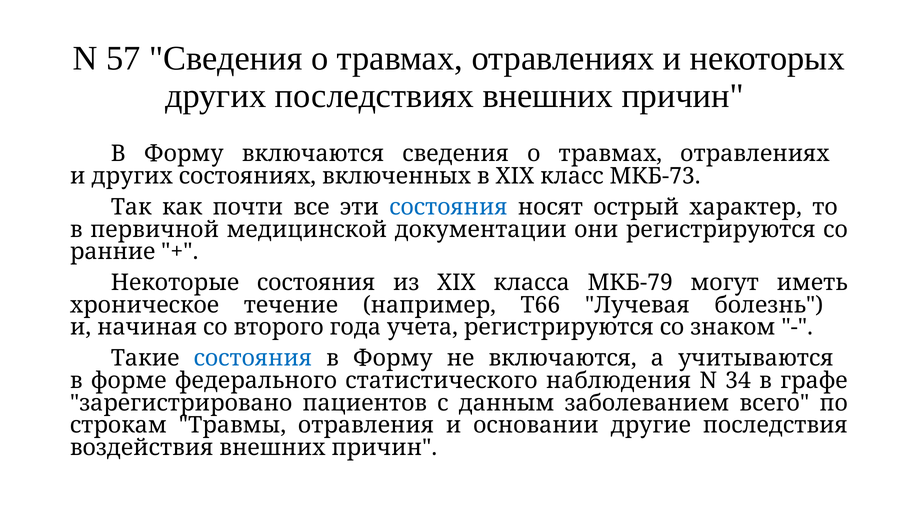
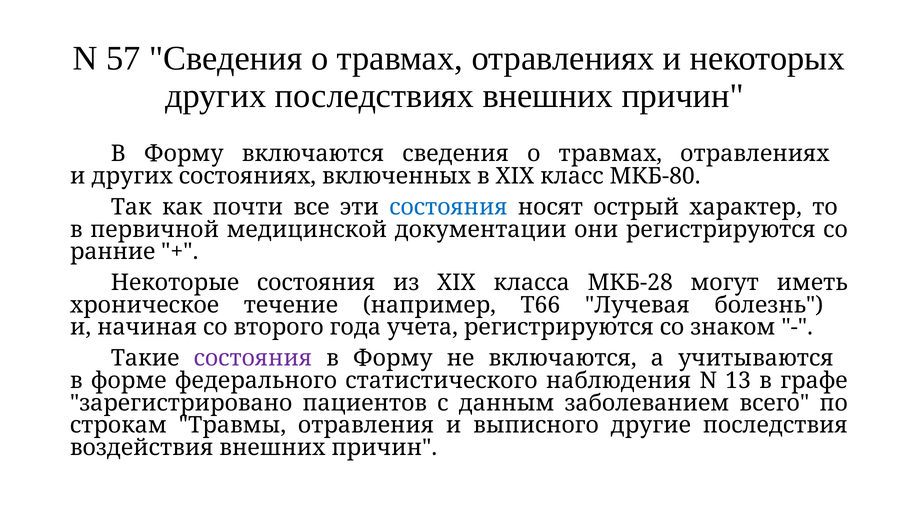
МКБ-73: МКБ-73 -> МКБ-80
МКБ-79: МКБ-79 -> МКБ-28
состояния at (253, 358) colour: blue -> purple
34: 34 -> 13
основании: основании -> выписного
